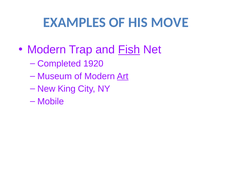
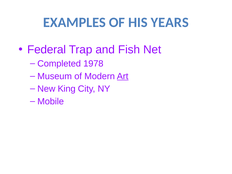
MOVE: MOVE -> YEARS
Modern at (47, 50): Modern -> Federal
Fish underline: present -> none
1920: 1920 -> 1978
